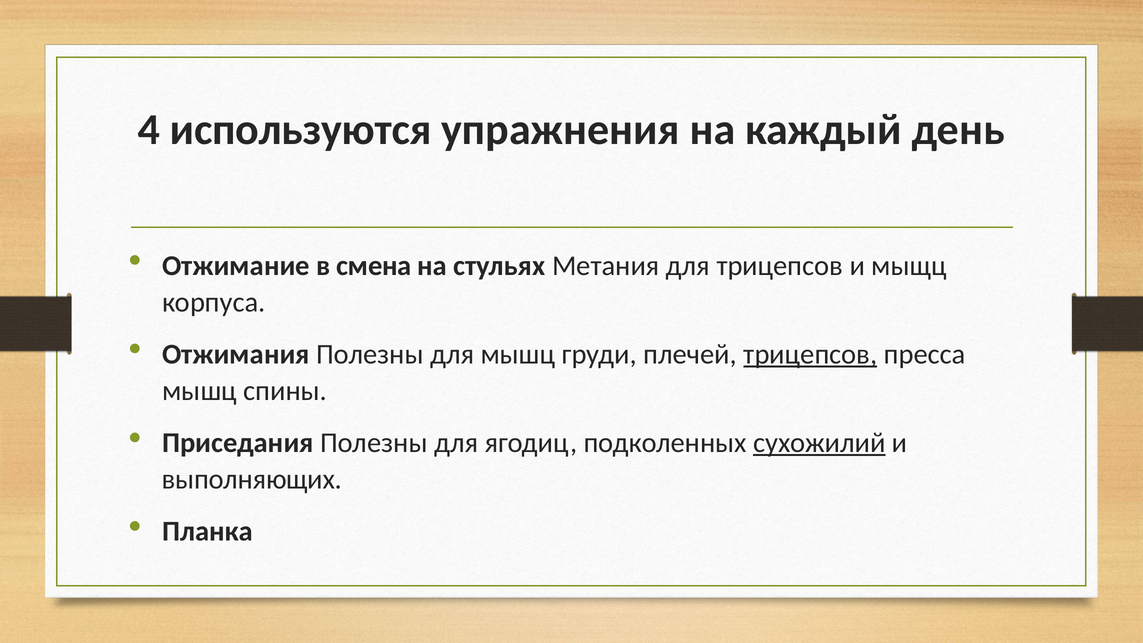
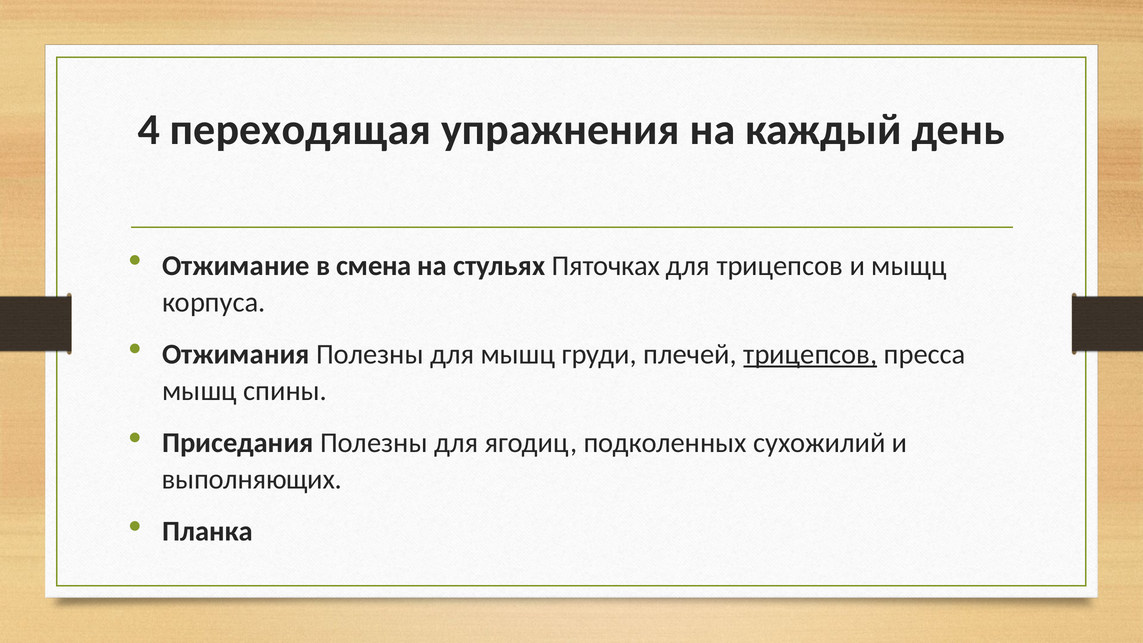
используются: используются -> переходящая
Метания: Метания -> Пяточках
сухожилий underline: present -> none
